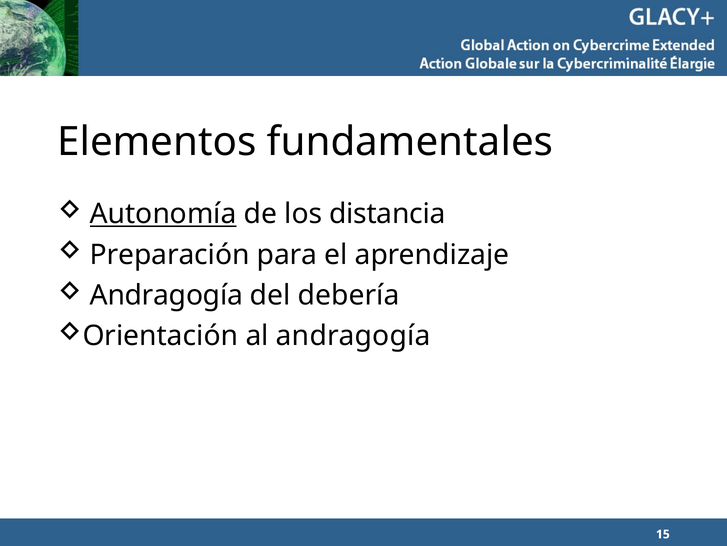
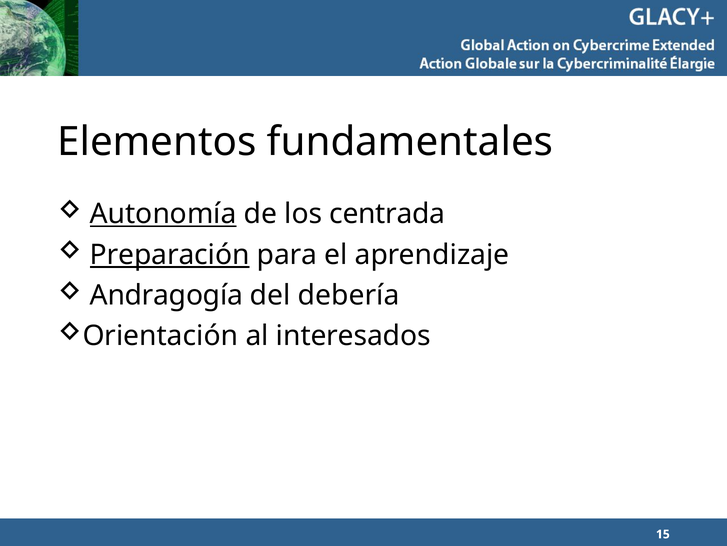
distancia: distancia -> centrada
Preparación underline: none -> present
al andragogía: andragogía -> interesados
